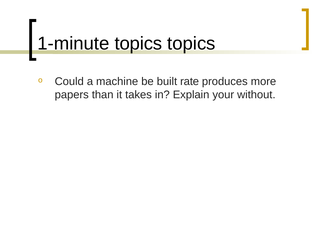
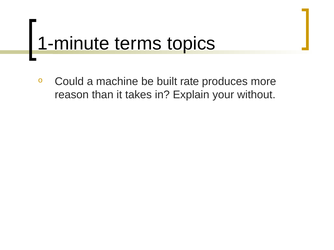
1-minute topics: topics -> terms
papers: papers -> reason
